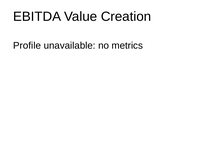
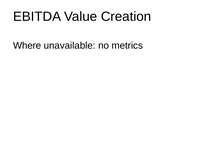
Profile: Profile -> Where
